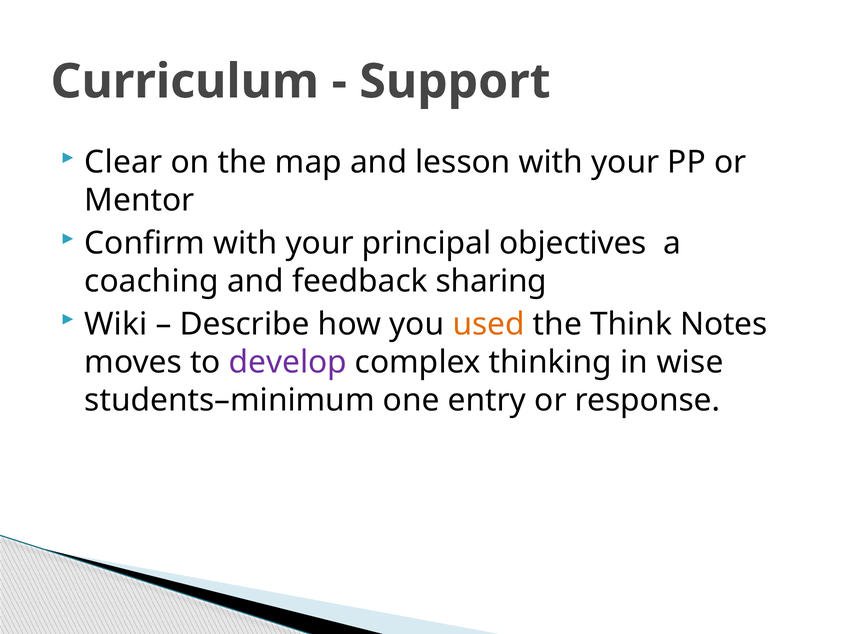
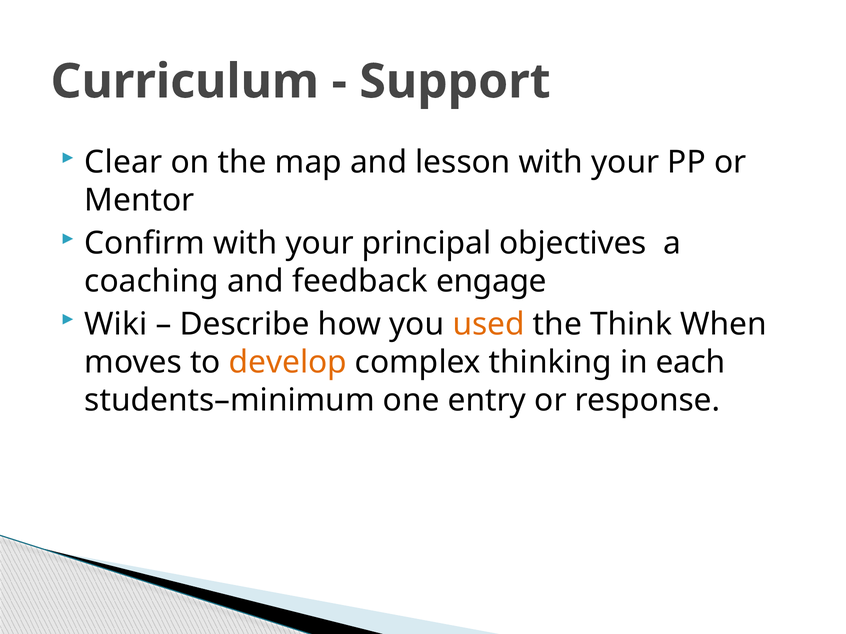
sharing: sharing -> engage
Notes: Notes -> When
develop colour: purple -> orange
wise: wise -> each
